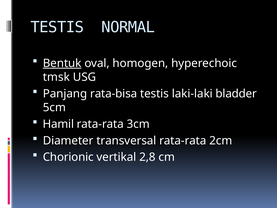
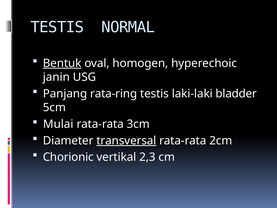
tmsk: tmsk -> janin
rata-bisa: rata-bisa -> rata-ring
Hamil: Hamil -> Mulai
transversal underline: none -> present
2,8: 2,8 -> 2,3
